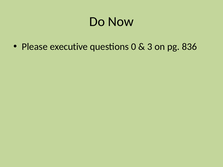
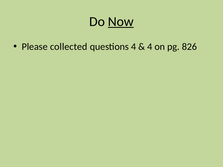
Now underline: none -> present
executive: executive -> collected
questions 0: 0 -> 4
3 at (150, 47): 3 -> 4
836: 836 -> 826
